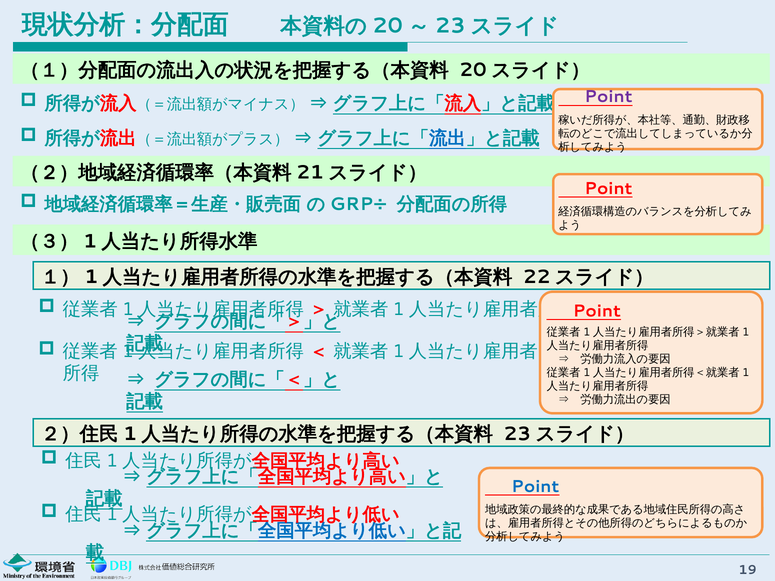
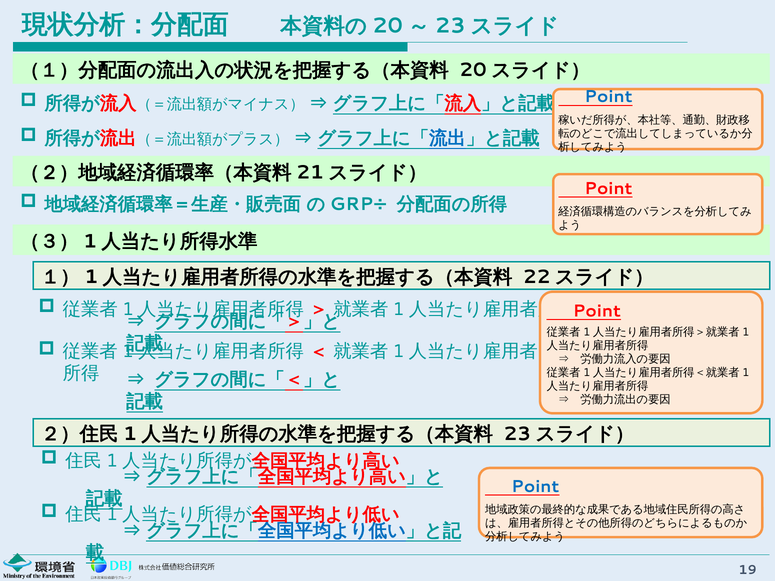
Point at (608, 97) colour: purple -> blue
